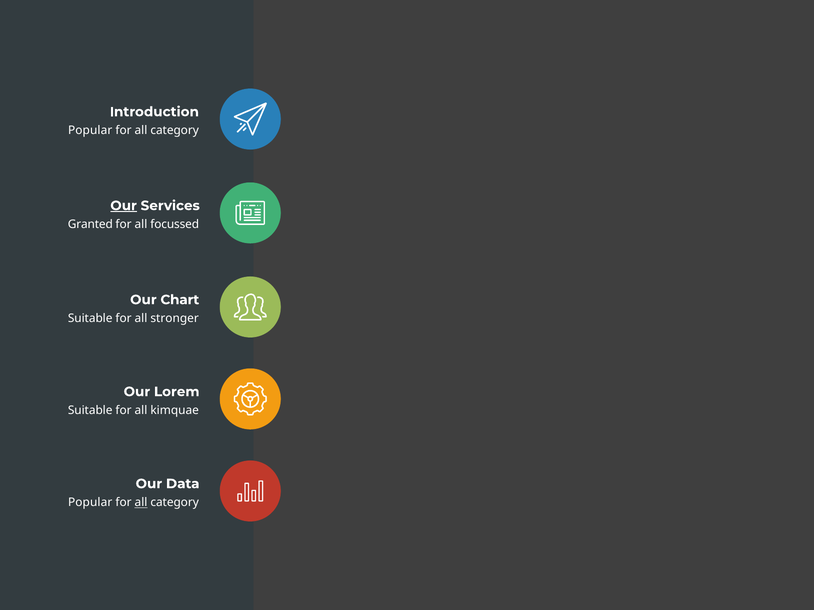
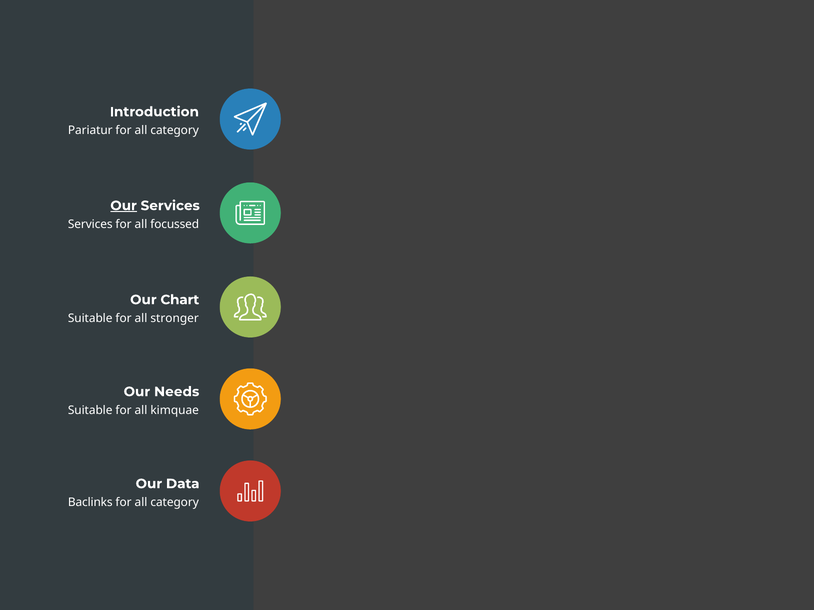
Popular at (90, 131): Popular -> Pariatur
Granted at (90, 225): Granted -> Services
Lorem: Lorem -> Needs
Popular at (90, 503): Popular -> Baclinks
all at (141, 503) underline: present -> none
